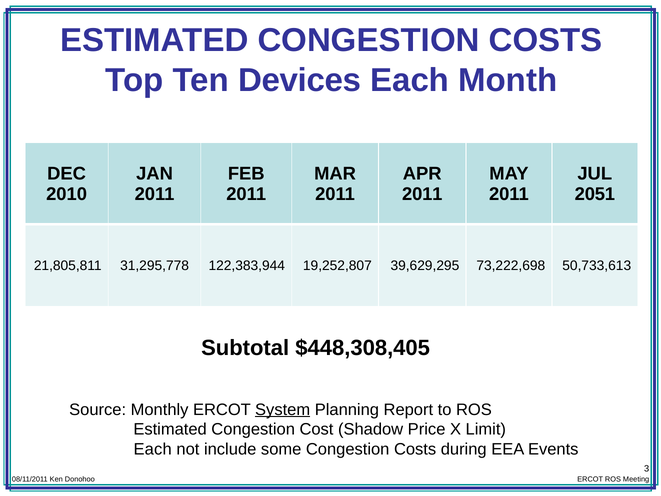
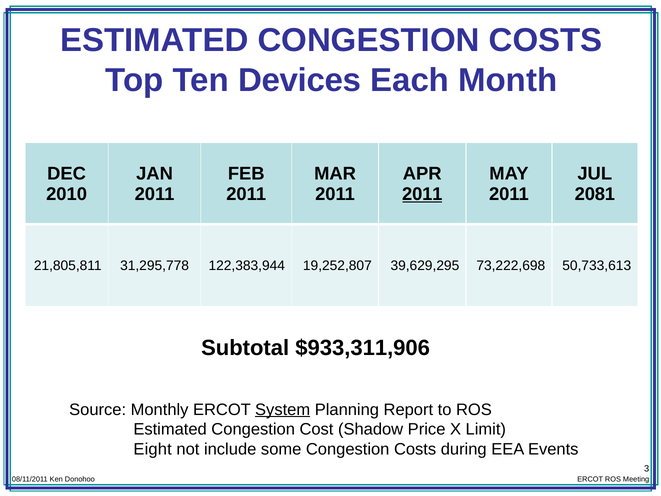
2011 at (422, 194) underline: none -> present
2051: 2051 -> 2081
$448,308,405: $448,308,405 -> $933,311,906
Each at (153, 449): Each -> Eight
